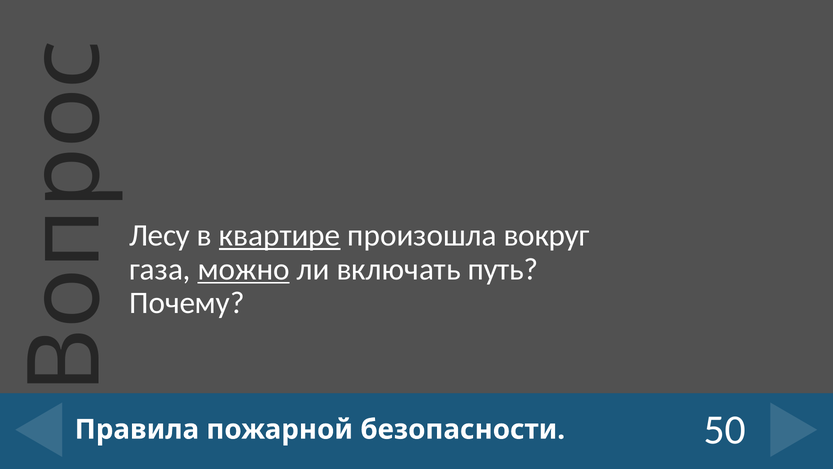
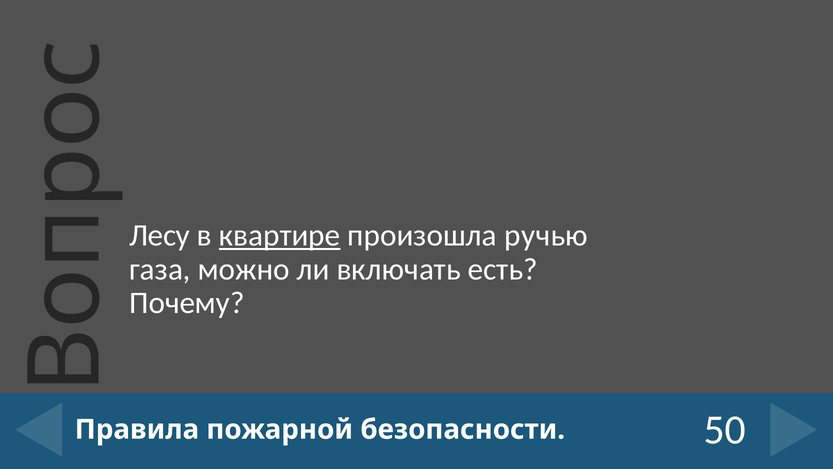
вокруг: вокруг -> ручью
можно underline: present -> none
путь: путь -> есть
